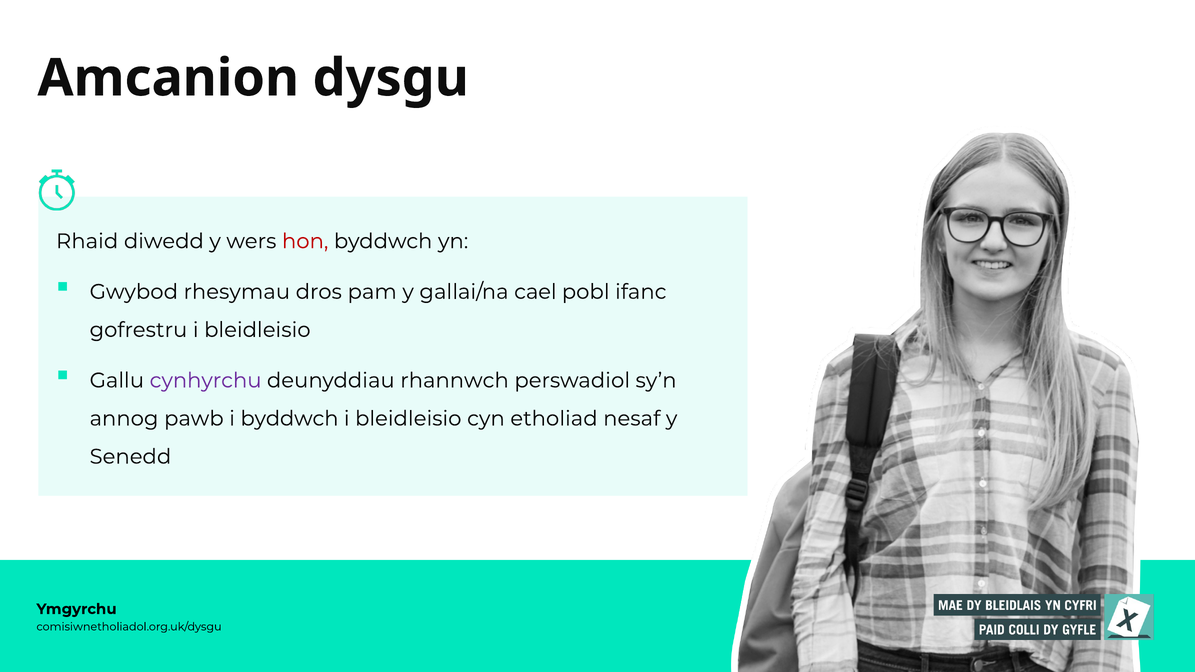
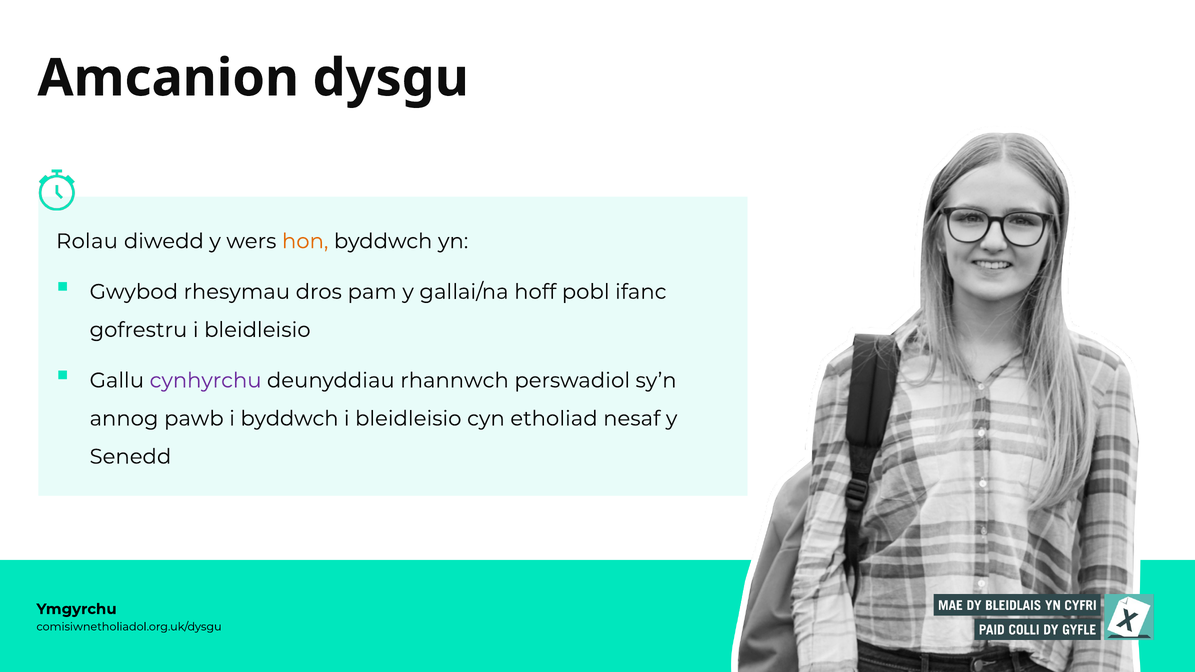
Rhaid: Rhaid -> Rolau
hon colour: red -> orange
cael: cael -> hoff
